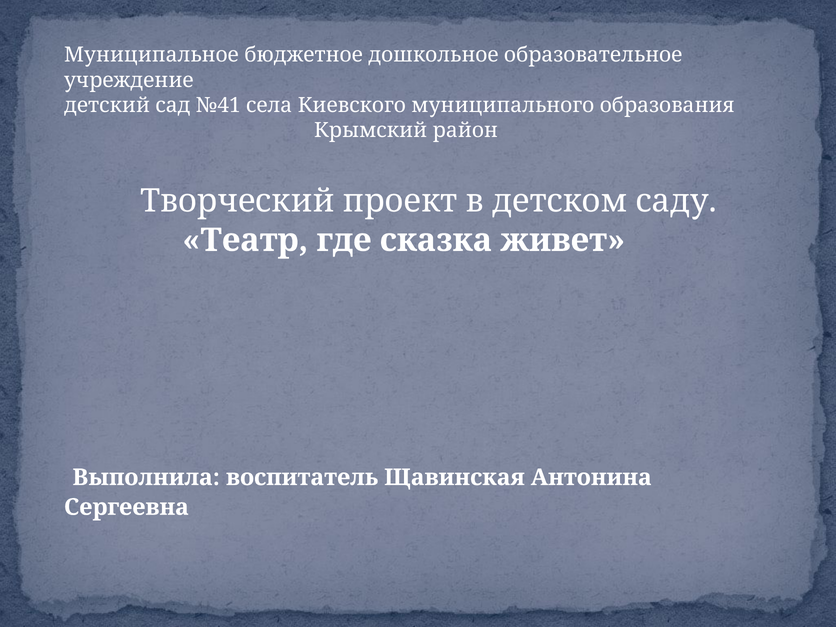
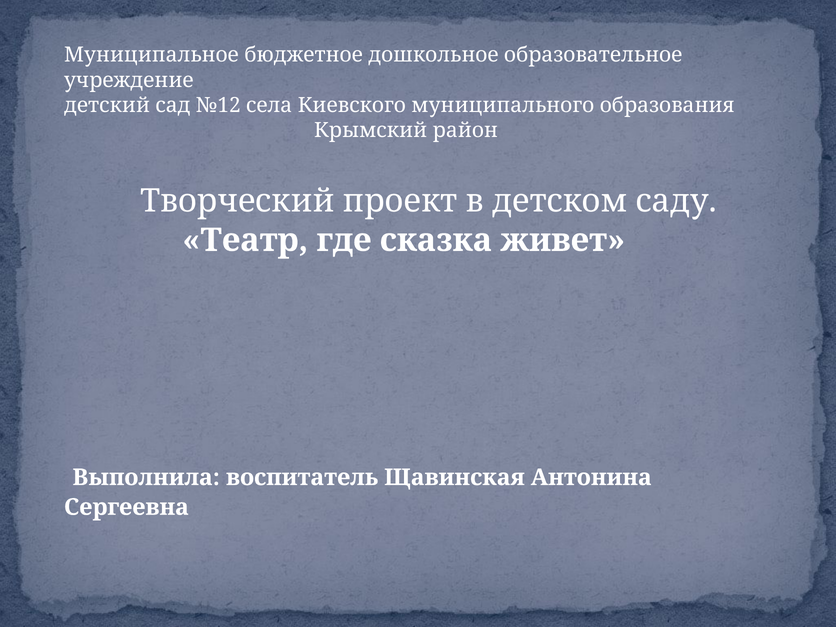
№41: №41 -> №12
